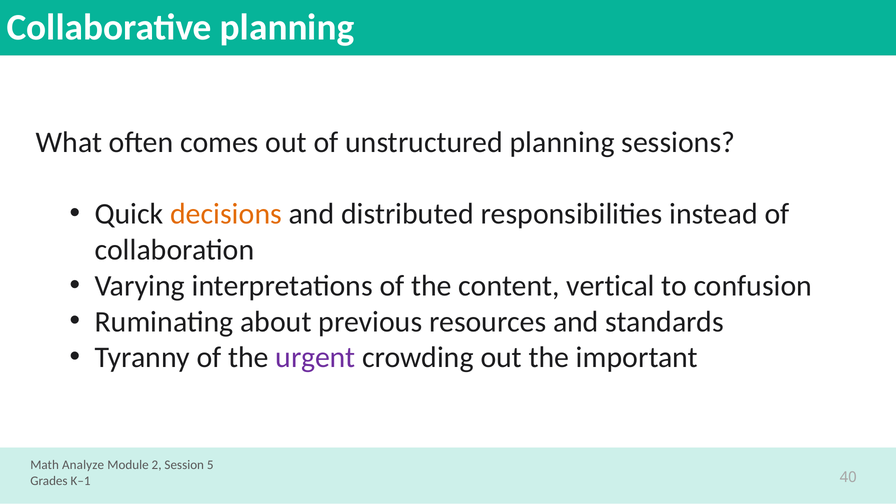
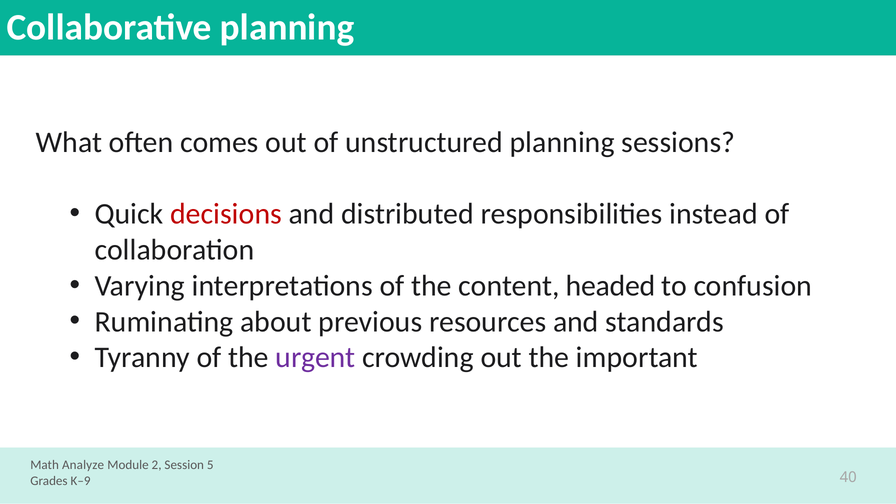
decisions colour: orange -> red
vertical: vertical -> headed
K–1: K–1 -> K–9
